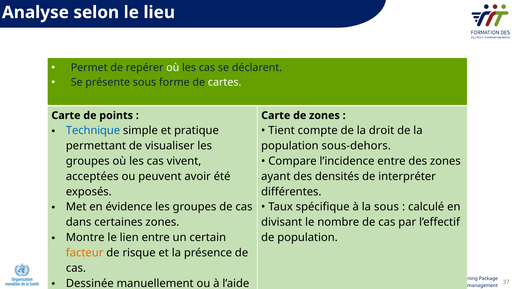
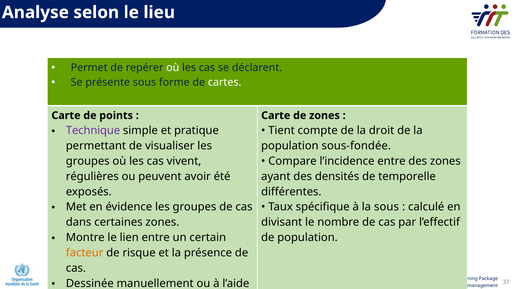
Technique colour: blue -> purple
sous-dehors: sous-dehors -> sous-fondée
acceptées: acceptées -> régulières
interpréter: interpréter -> temporelle
